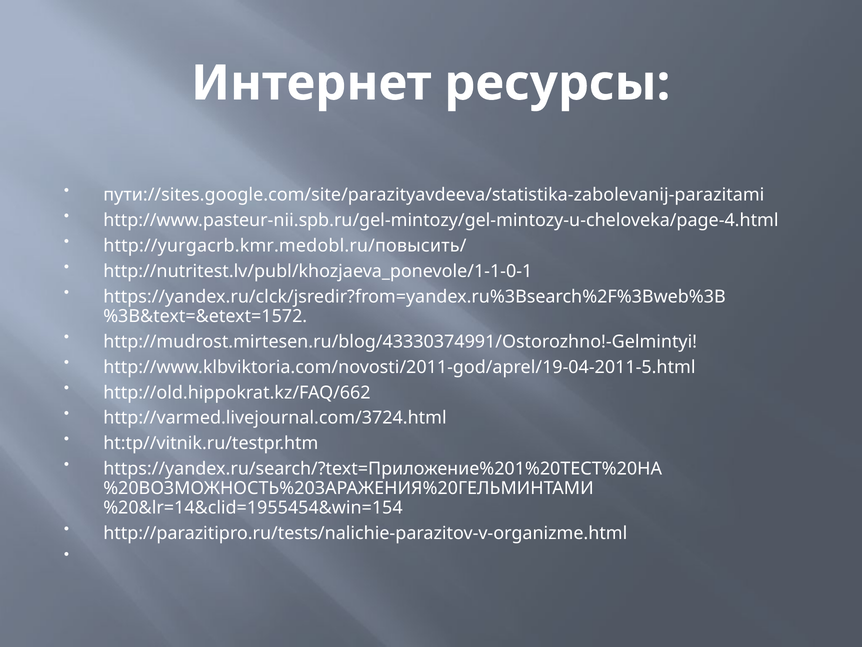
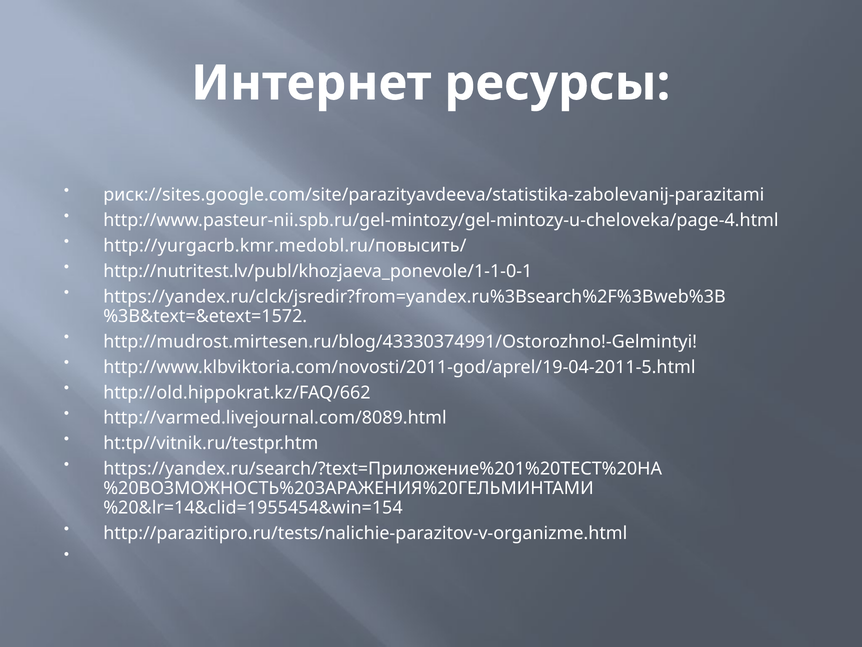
пути://sites.google.com/site/parazityavdeeva/statistika-zabolevanij-parazitami: пути://sites.google.com/site/parazityavdeeva/statistika-zabolevanij-parazitami -> риск://sites.google.com/site/parazityavdeeva/statistika-zabolevanij-parazitami
http://varmed.livejournal.com/3724.html: http://varmed.livejournal.com/3724.html -> http://varmed.livejournal.com/8089.html
